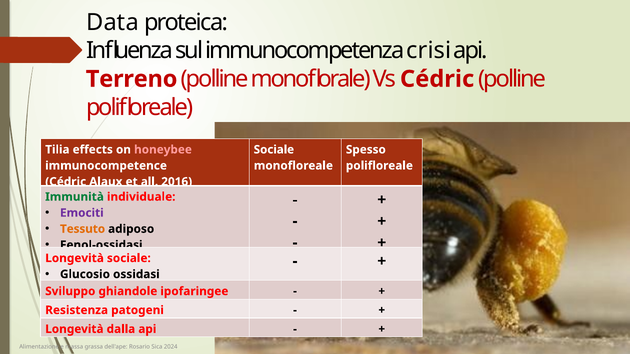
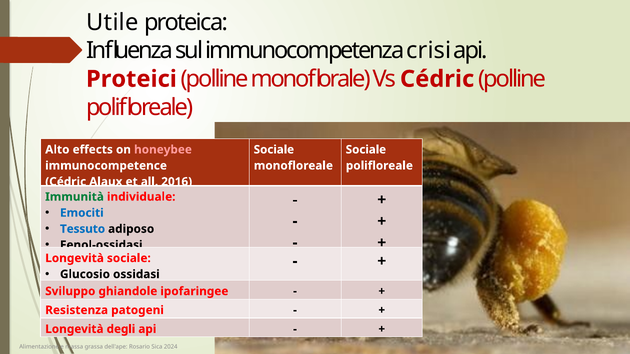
Data: Data -> Utile
Terreno: Terreno -> Proteici
Tilia: Tilia -> Alto
Spesso at (366, 150): Spesso -> Sociale
Emociti colour: purple -> blue
Tessuto colour: orange -> blue
dalla: dalla -> degli
